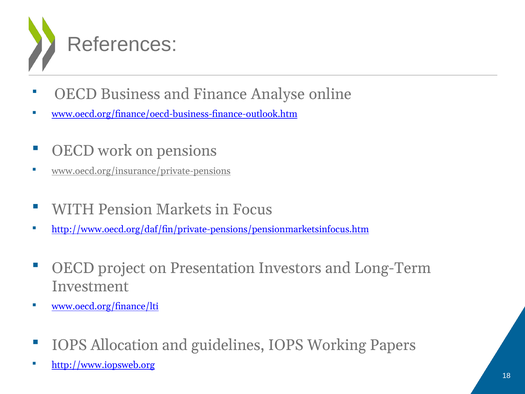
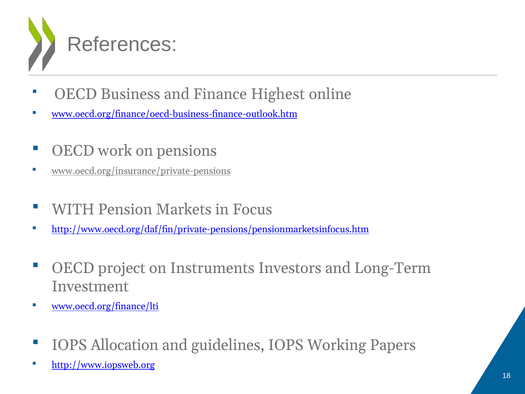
Analyse: Analyse -> Highest
Presentation: Presentation -> Instruments
